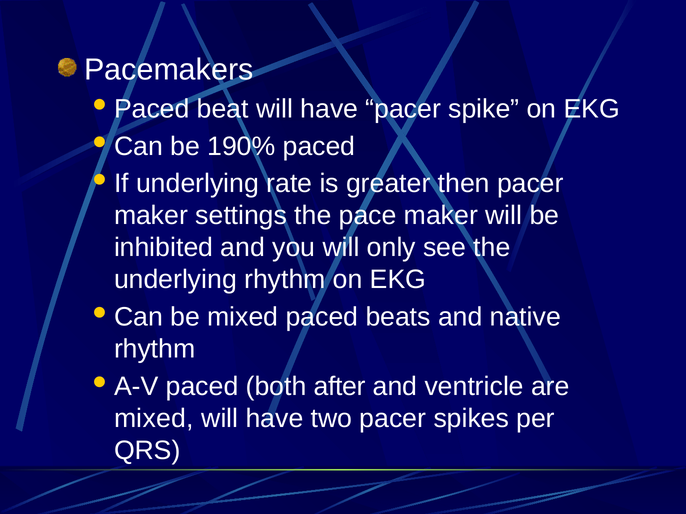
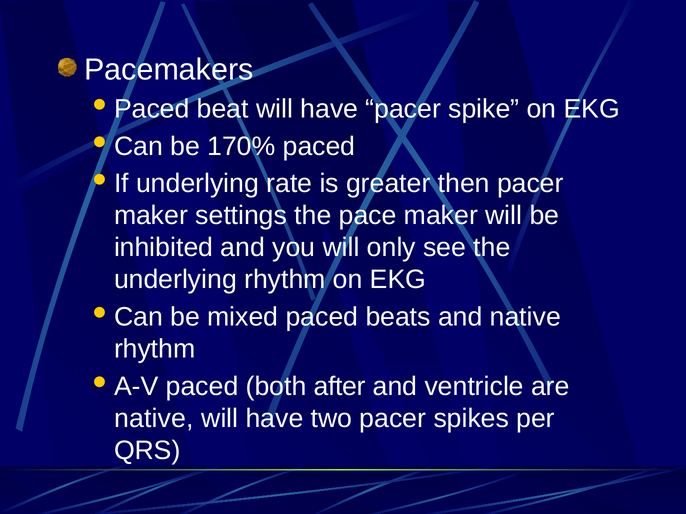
190%: 190% -> 170%
mixed at (154, 419): mixed -> native
